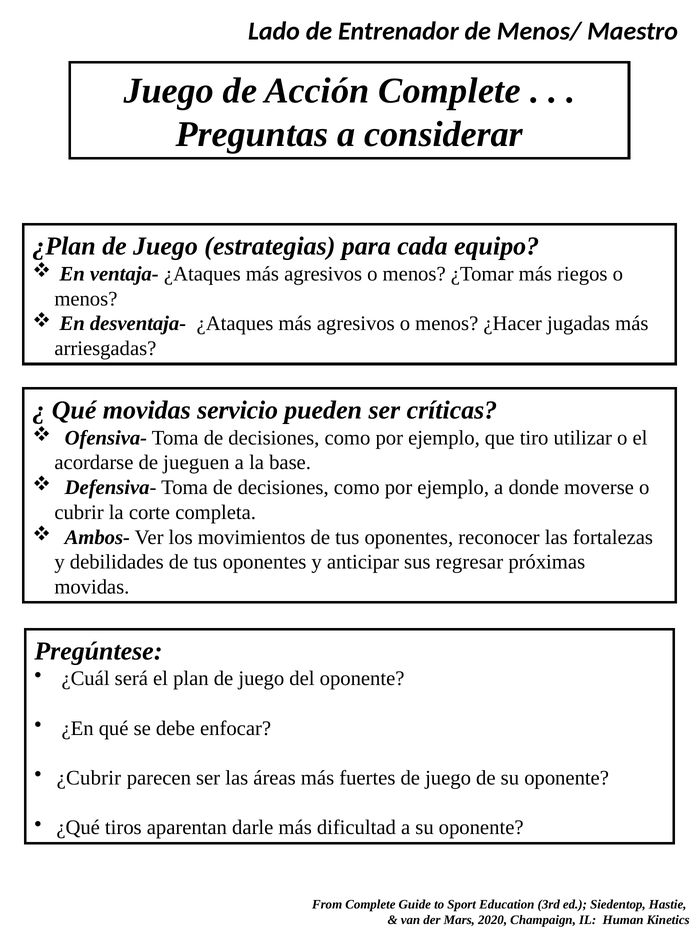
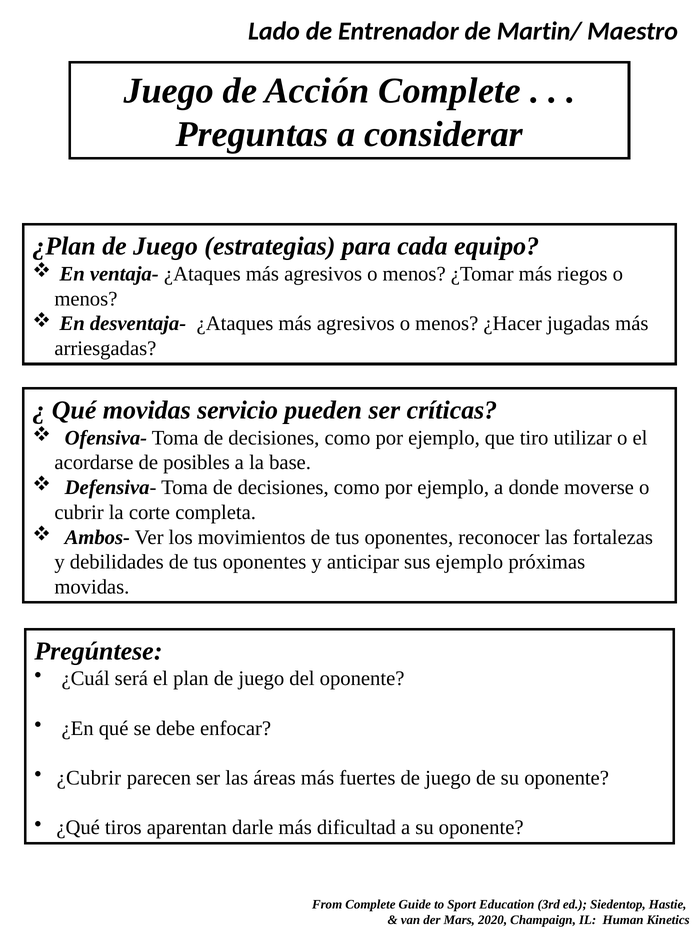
Menos/: Menos/ -> Martin/
jueguen: jueguen -> posibles
sus regresar: regresar -> ejemplo
